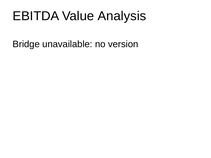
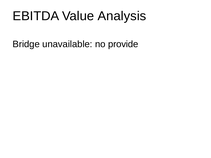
version: version -> provide
